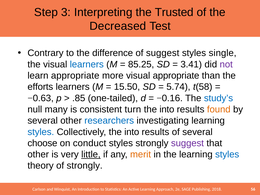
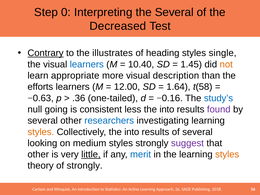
3: 3 -> 0
the Trusted: Trusted -> Several
Contrary underline: none -> present
difference: difference -> illustrates
of suggest: suggest -> heading
85.25: 85.25 -> 10.40
3.41: 3.41 -> 1.45
not colour: purple -> orange
visual appropriate: appropriate -> description
15.50: 15.50 -> 12.00
5.74: 5.74 -> 1.64
.85: .85 -> .36
many: many -> going
turn: turn -> less
found colour: orange -> purple
styles at (41, 132) colour: blue -> orange
choose: choose -> looking
conduct: conduct -> medium
merit colour: orange -> blue
styles at (227, 154) colour: blue -> orange
